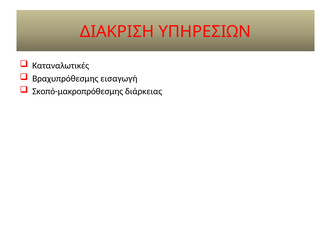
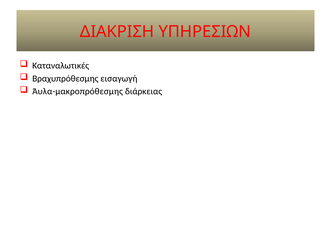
Σκοπό-μακροπρόθεσμης: Σκοπό-μακροπρόθεσμης -> Άυλα-μακροπρόθεσμης
